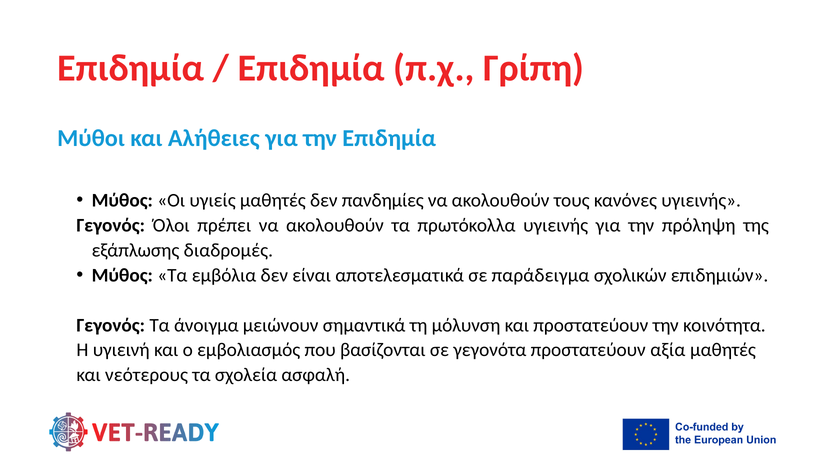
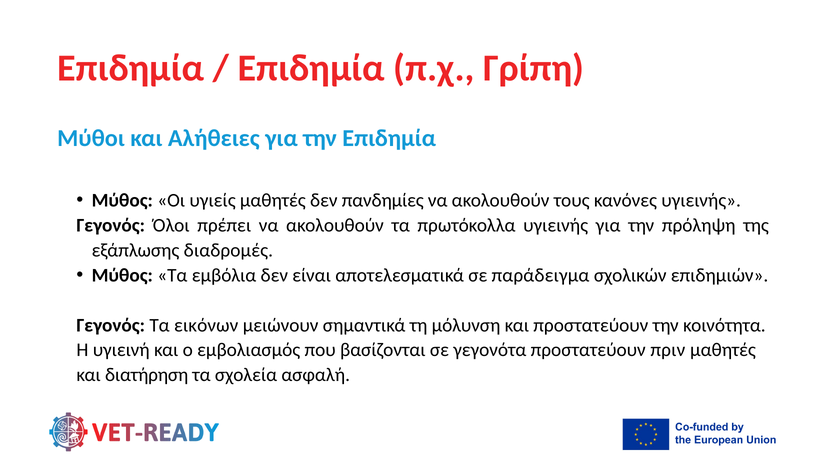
άνοιγμα: άνοιγμα -> εικόνων
αξία: αξία -> πριν
νεότερους: νεότερους -> διατήρηση
